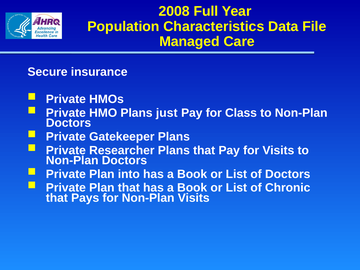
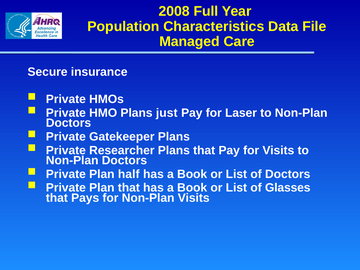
Class: Class -> Laser
into: into -> half
Chronic: Chronic -> Glasses
